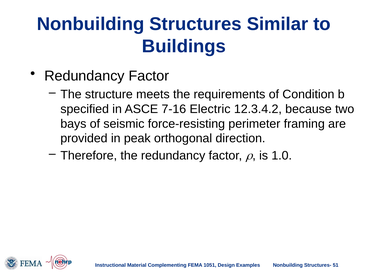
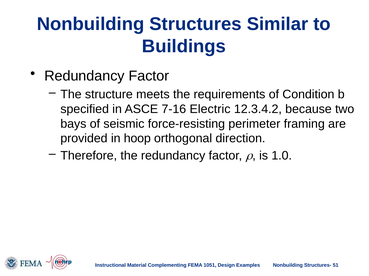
peak: peak -> hoop
